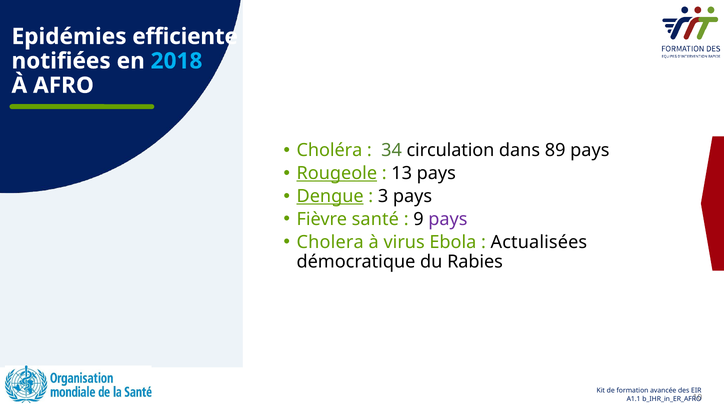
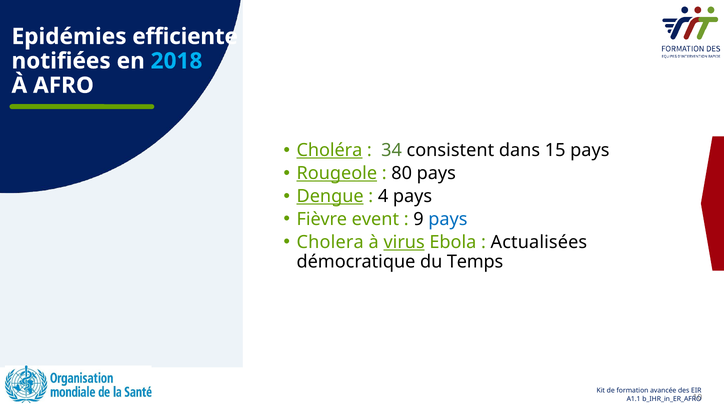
Choléra underline: none -> present
circulation: circulation -> consistent
89: 89 -> 15
13: 13 -> 80
3: 3 -> 4
santé: santé -> event
pays at (448, 219) colour: purple -> blue
virus underline: none -> present
Rabies: Rabies -> Temps
